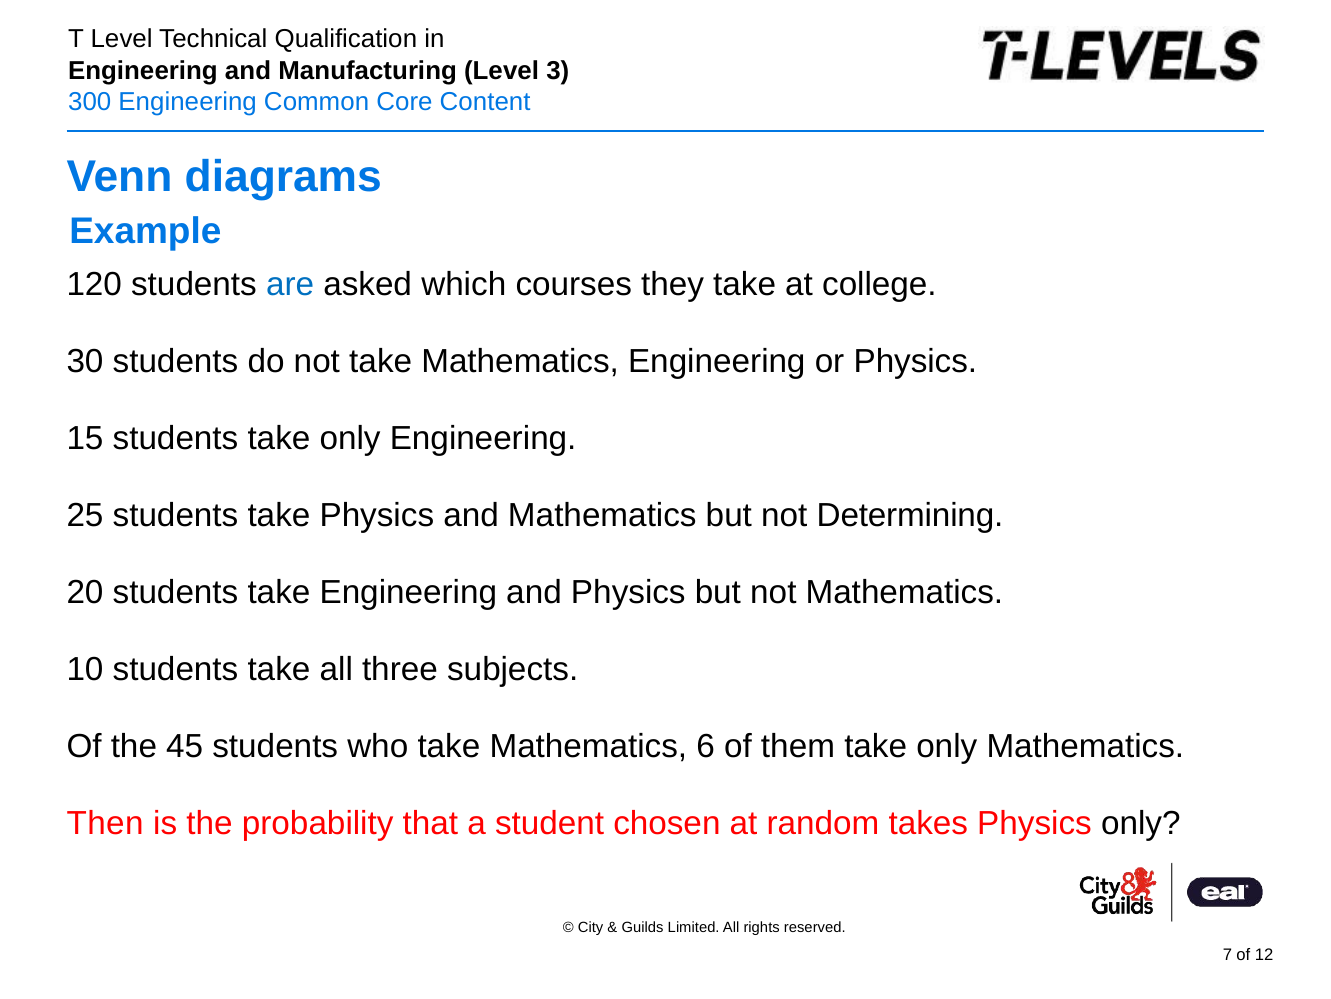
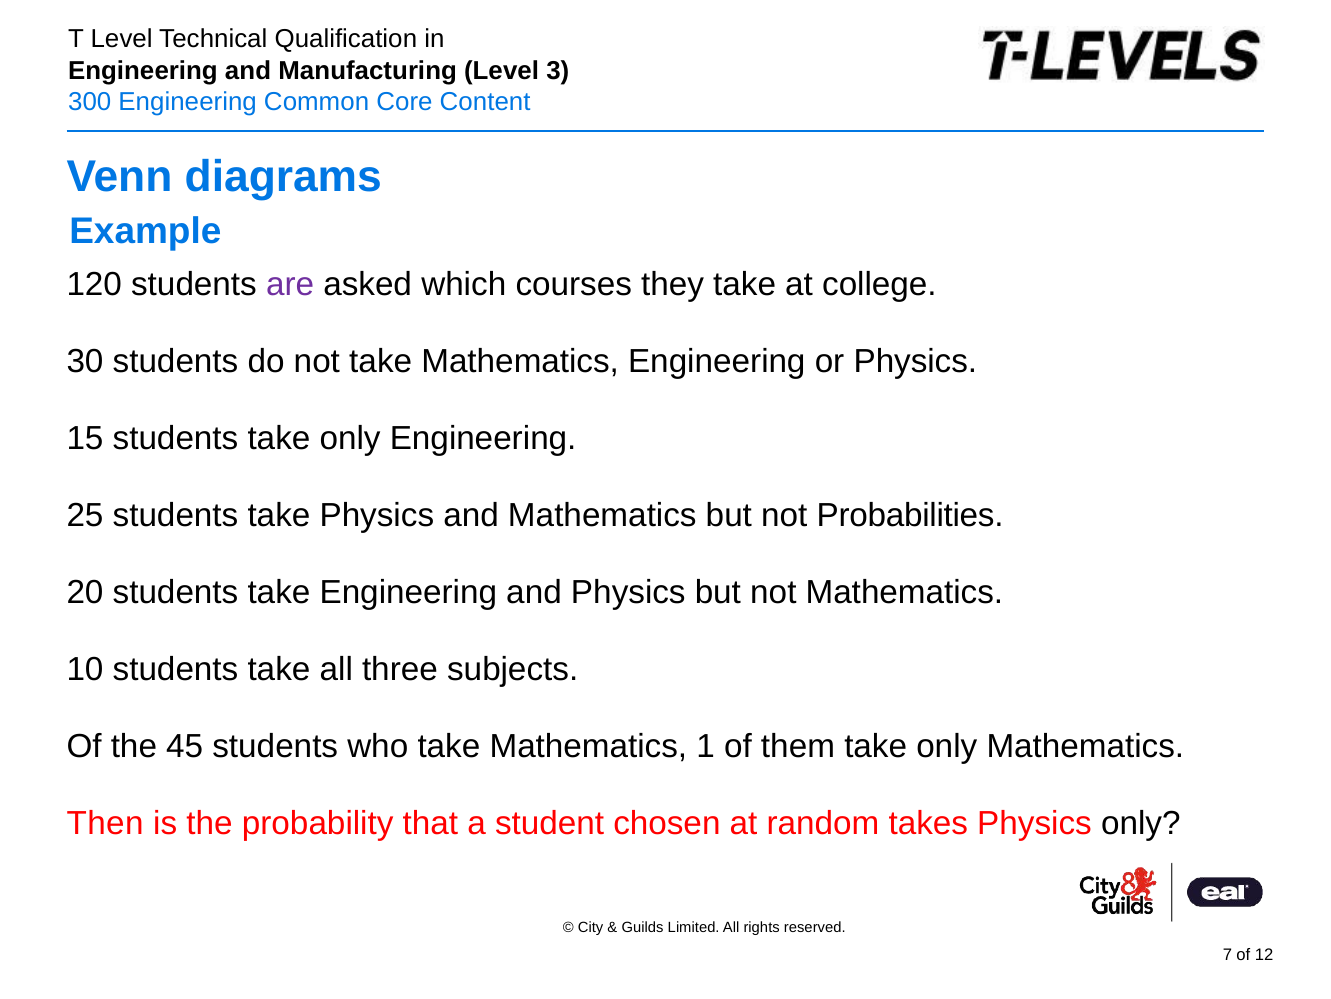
are colour: blue -> purple
Determining: Determining -> Probabilities
6: 6 -> 1
